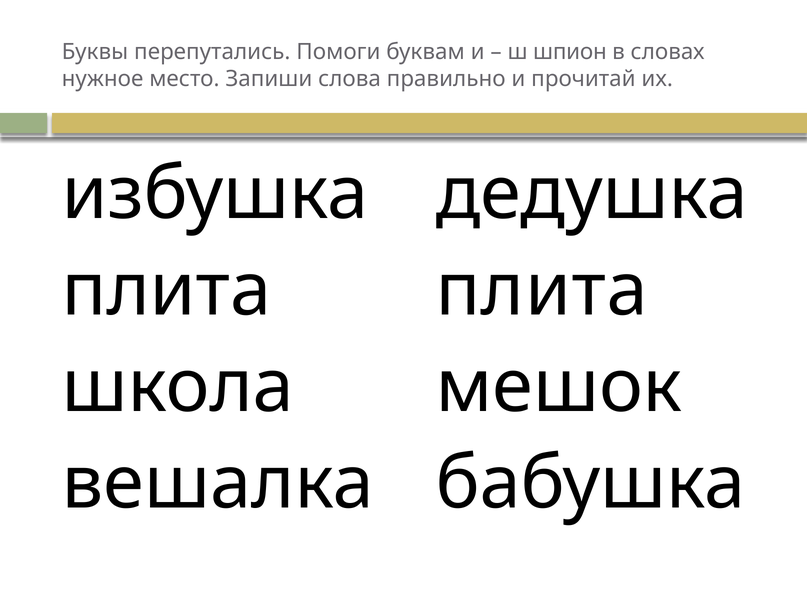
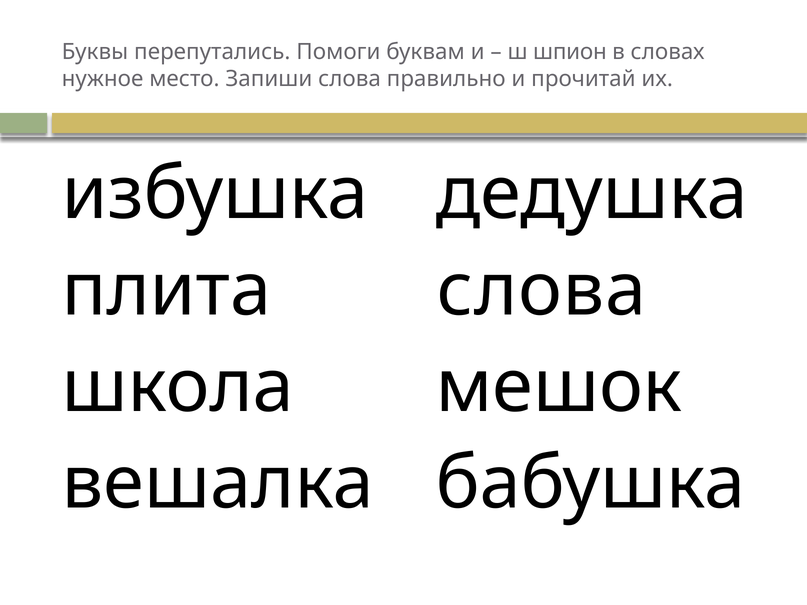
плита at (542, 290): плита -> слова
